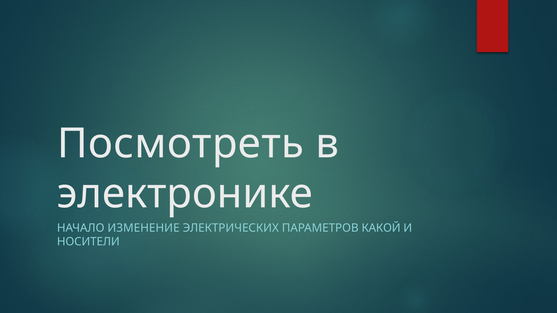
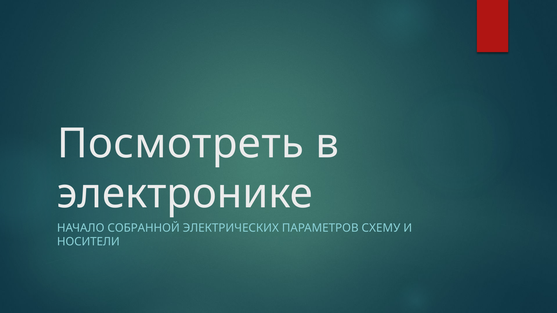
ИЗМЕНЕНИЕ: ИЗМЕНЕНИЕ -> СОБРАННОЙ
КАКОЙ: КАКОЙ -> СХЕМУ
